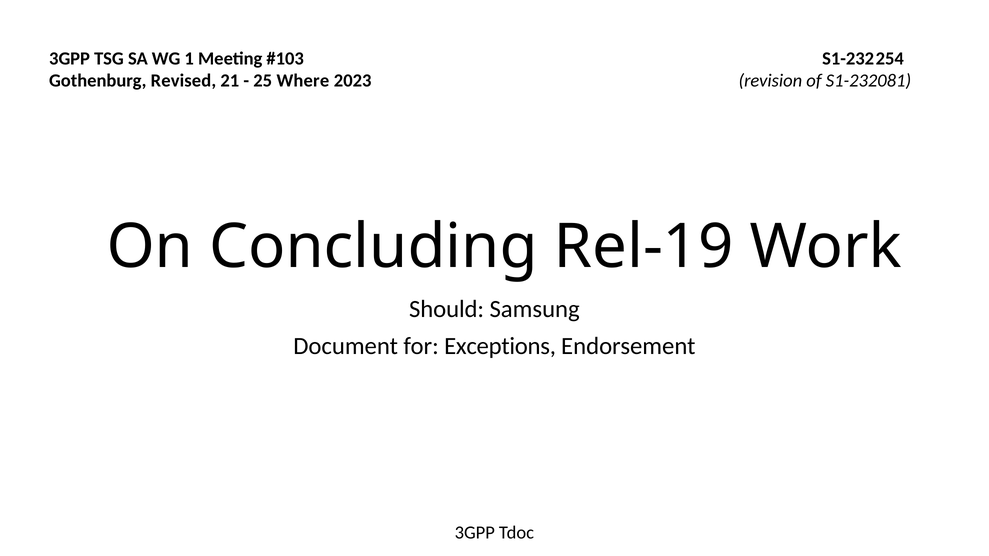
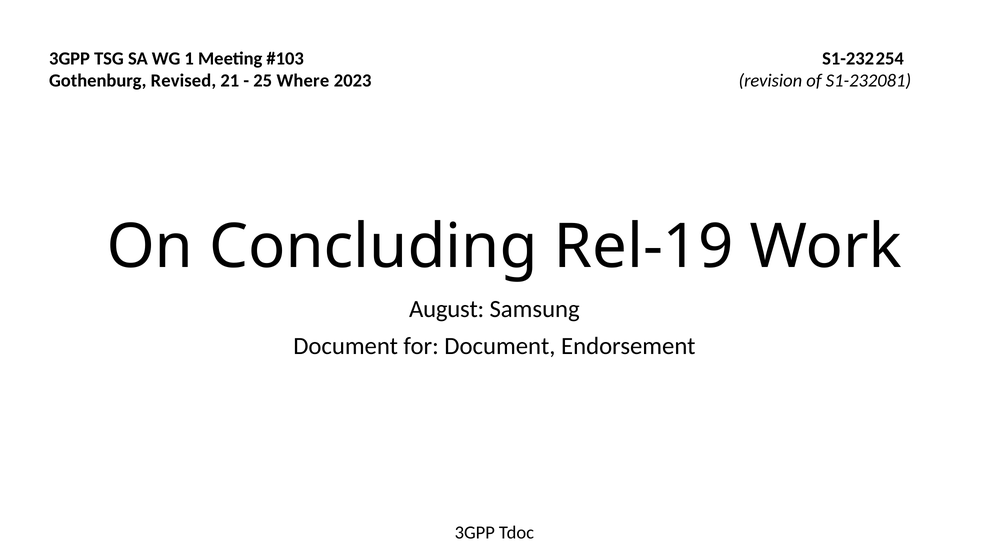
Should: Should -> August
for Exceptions: Exceptions -> Document
